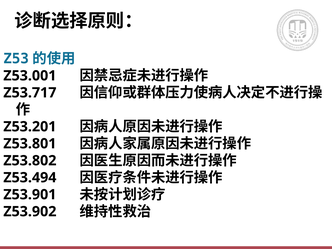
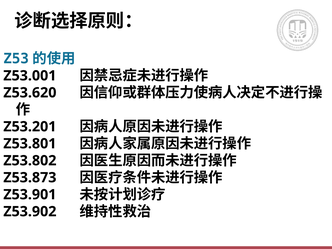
Z53.717: Z53.717 -> Z53.620
Z53.494: Z53.494 -> Z53.873
